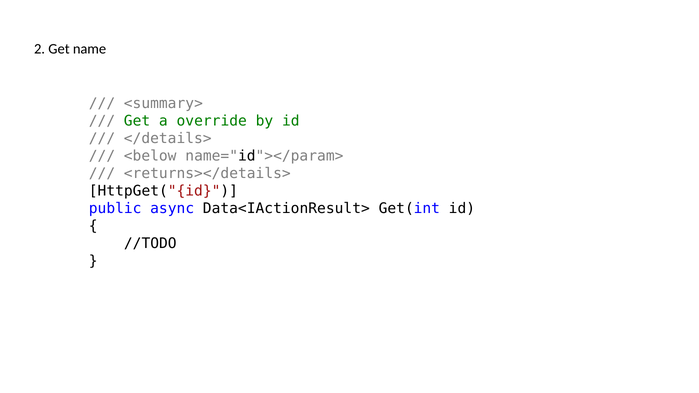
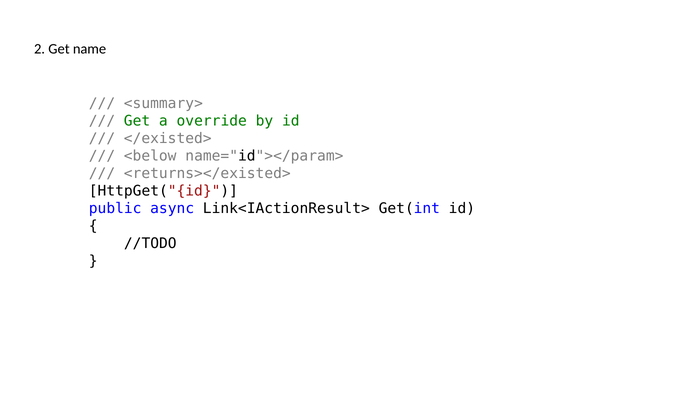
</details>: </details> -> </existed>
<returns></details>: <returns></details> -> <returns></existed>
Data<IActionResult>: Data<IActionResult> -> Link<IActionResult>
